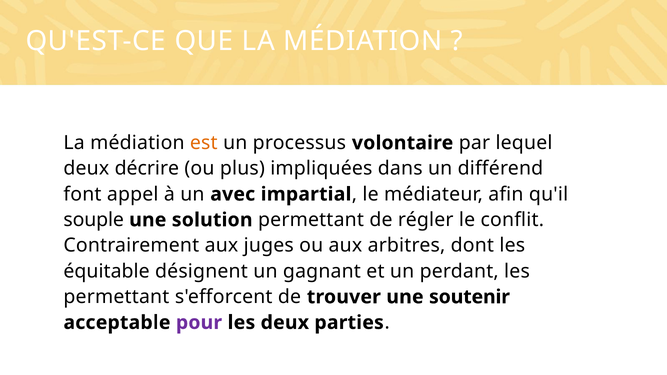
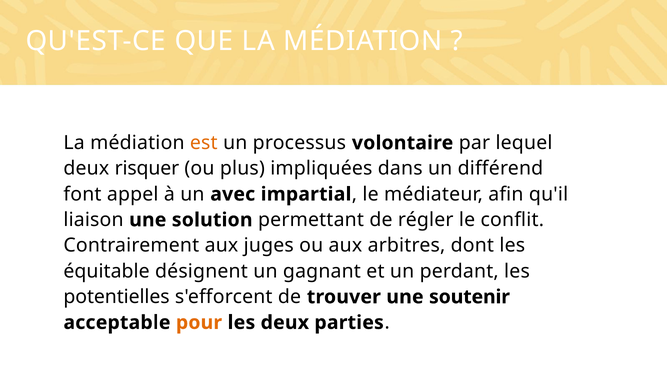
décrire: décrire -> risquer
souple: souple -> liaison
permettant at (116, 297): permettant -> potentielles
pour colour: purple -> orange
